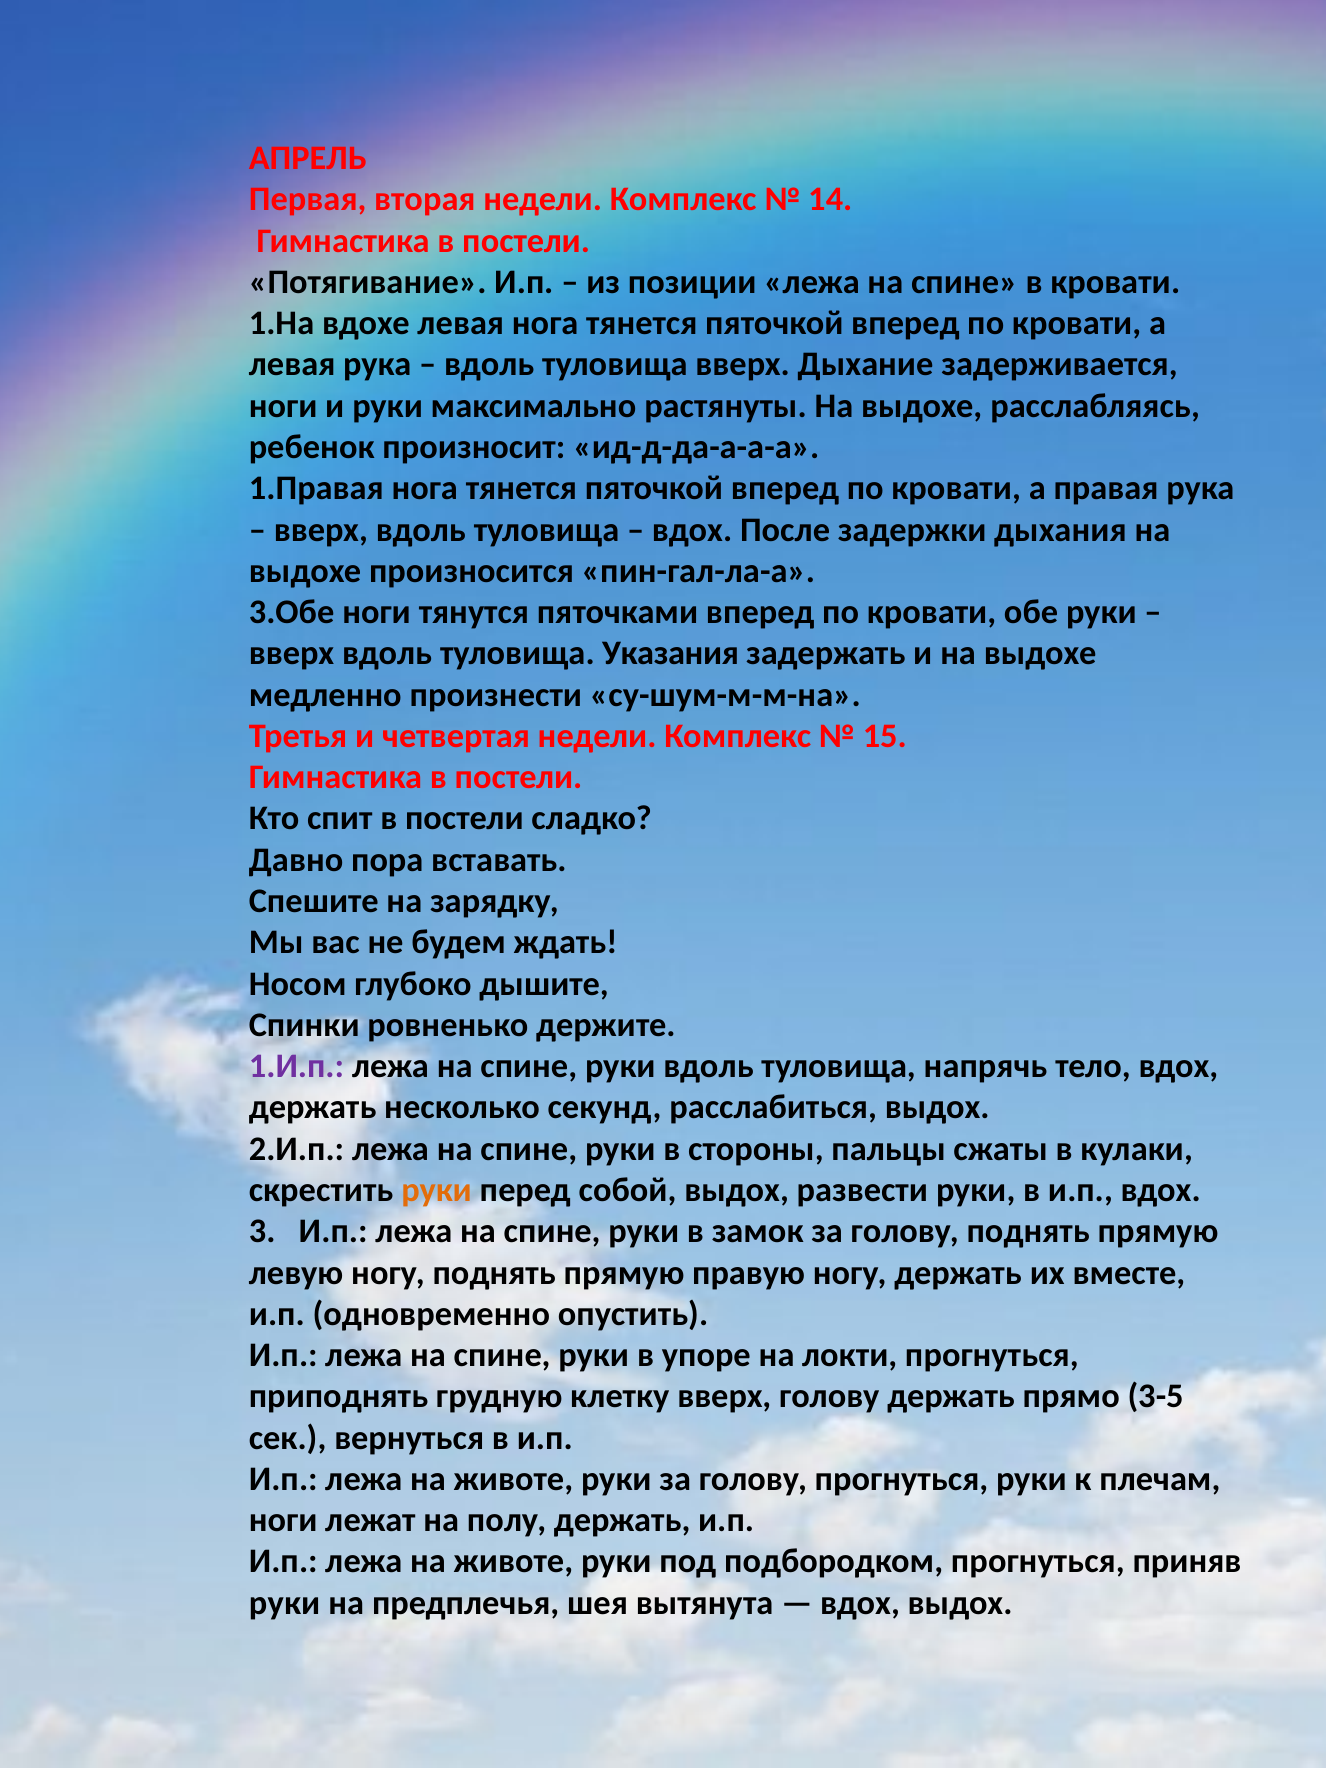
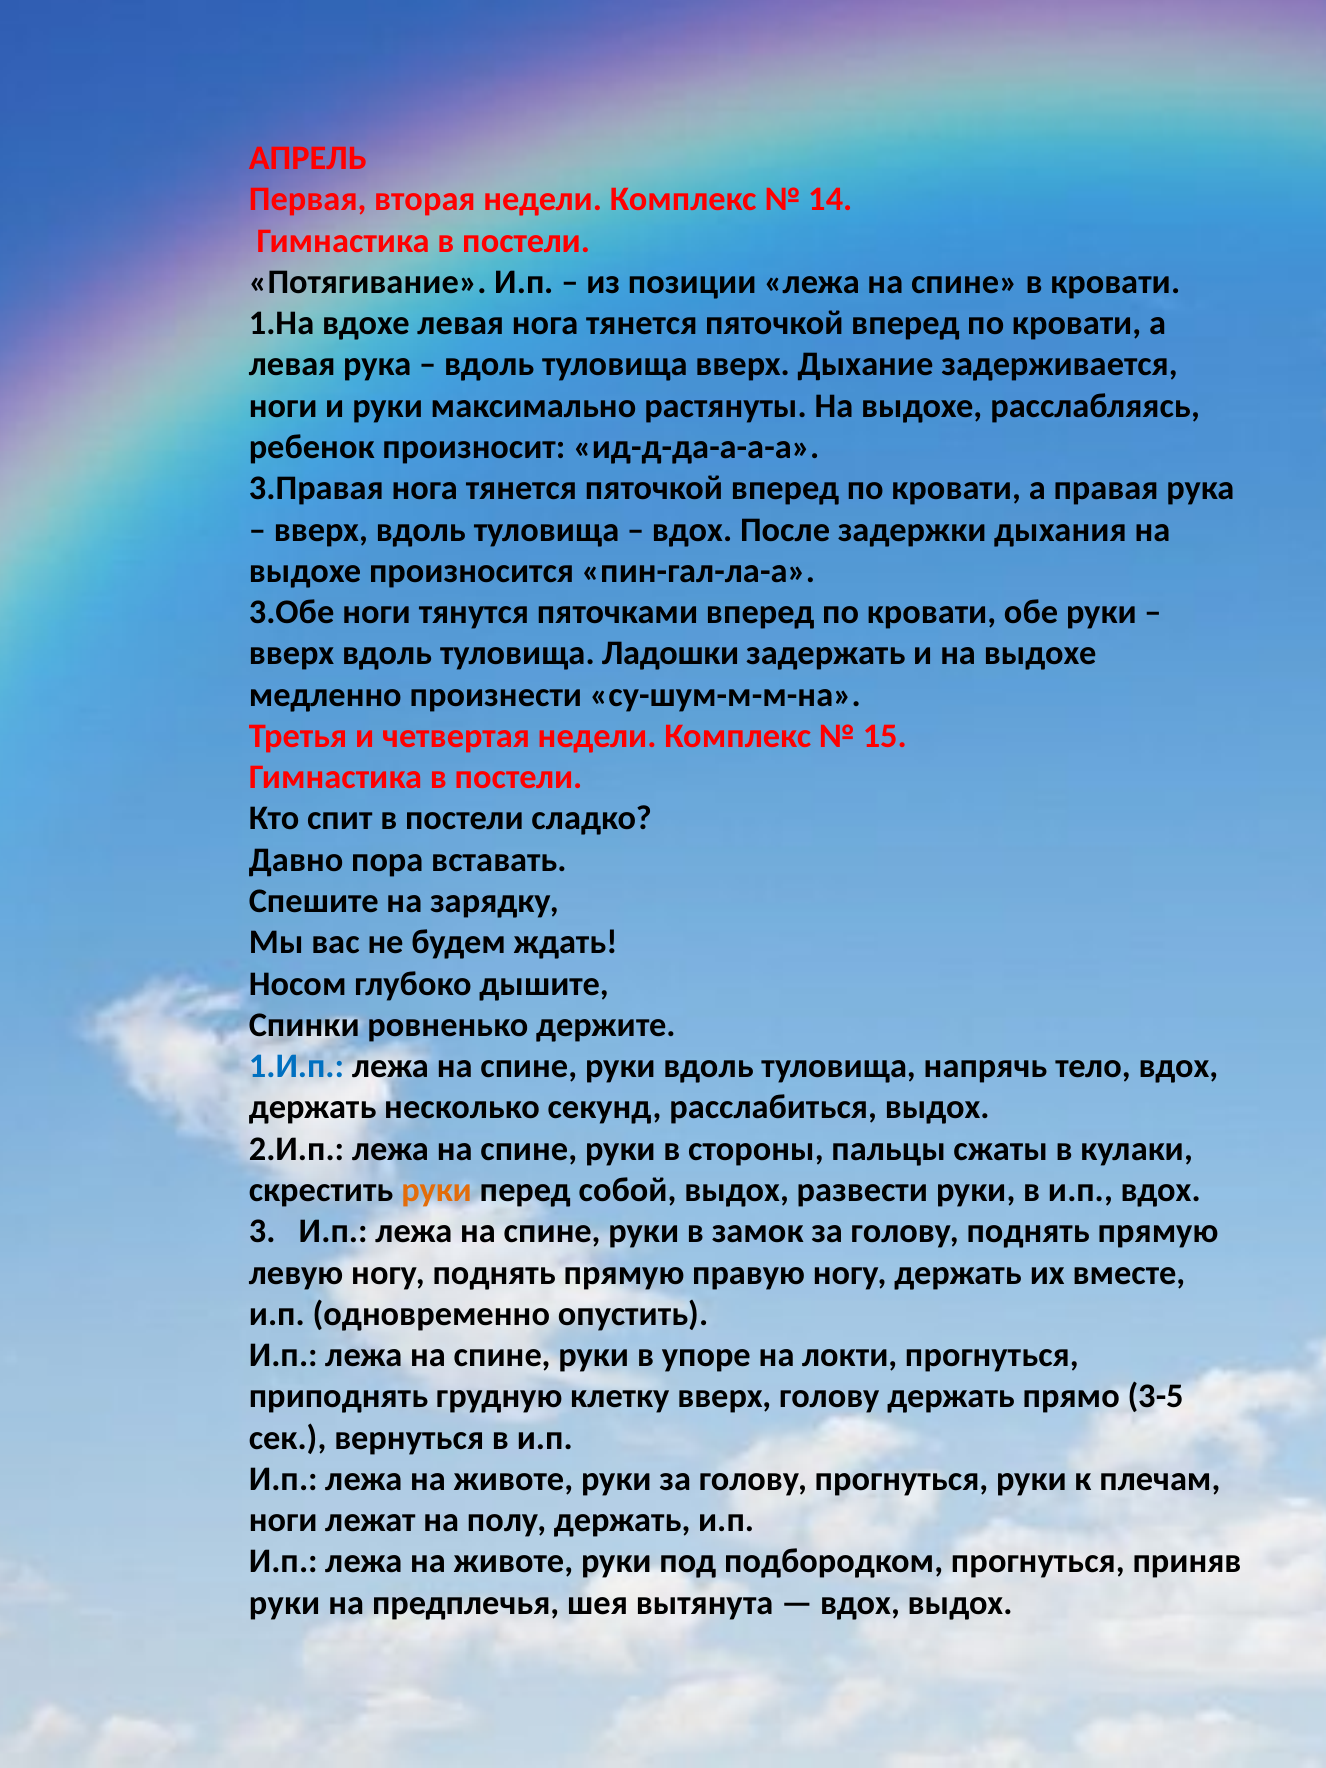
1.Правая: 1.Правая -> 3.Правая
Указания: Указания -> Ладошки
1.И.п colour: purple -> blue
